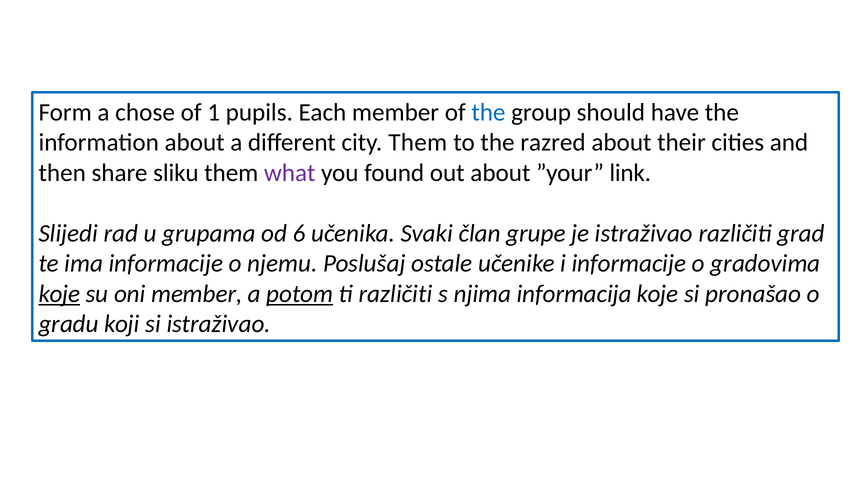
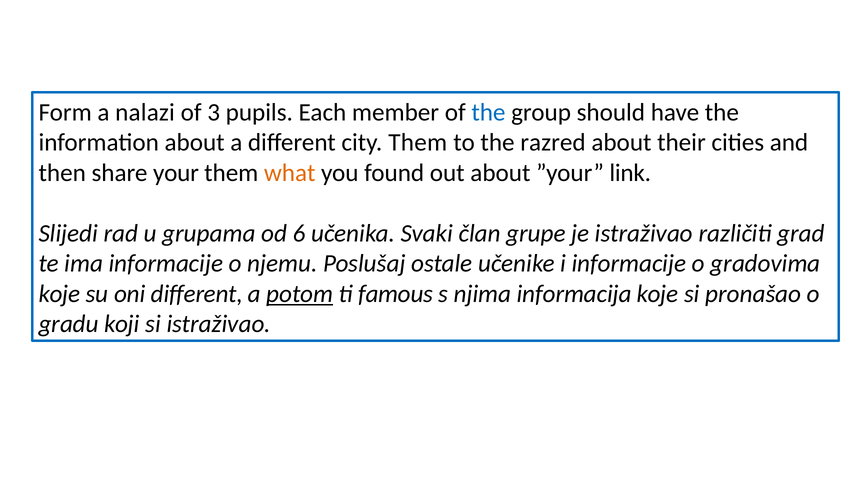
chose: chose -> nalazi
1: 1 -> 3
sliku: sliku -> your
what colour: purple -> orange
koje at (59, 294) underline: present -> none
oni member: member -> different
ti različiti: različiti -> famous
